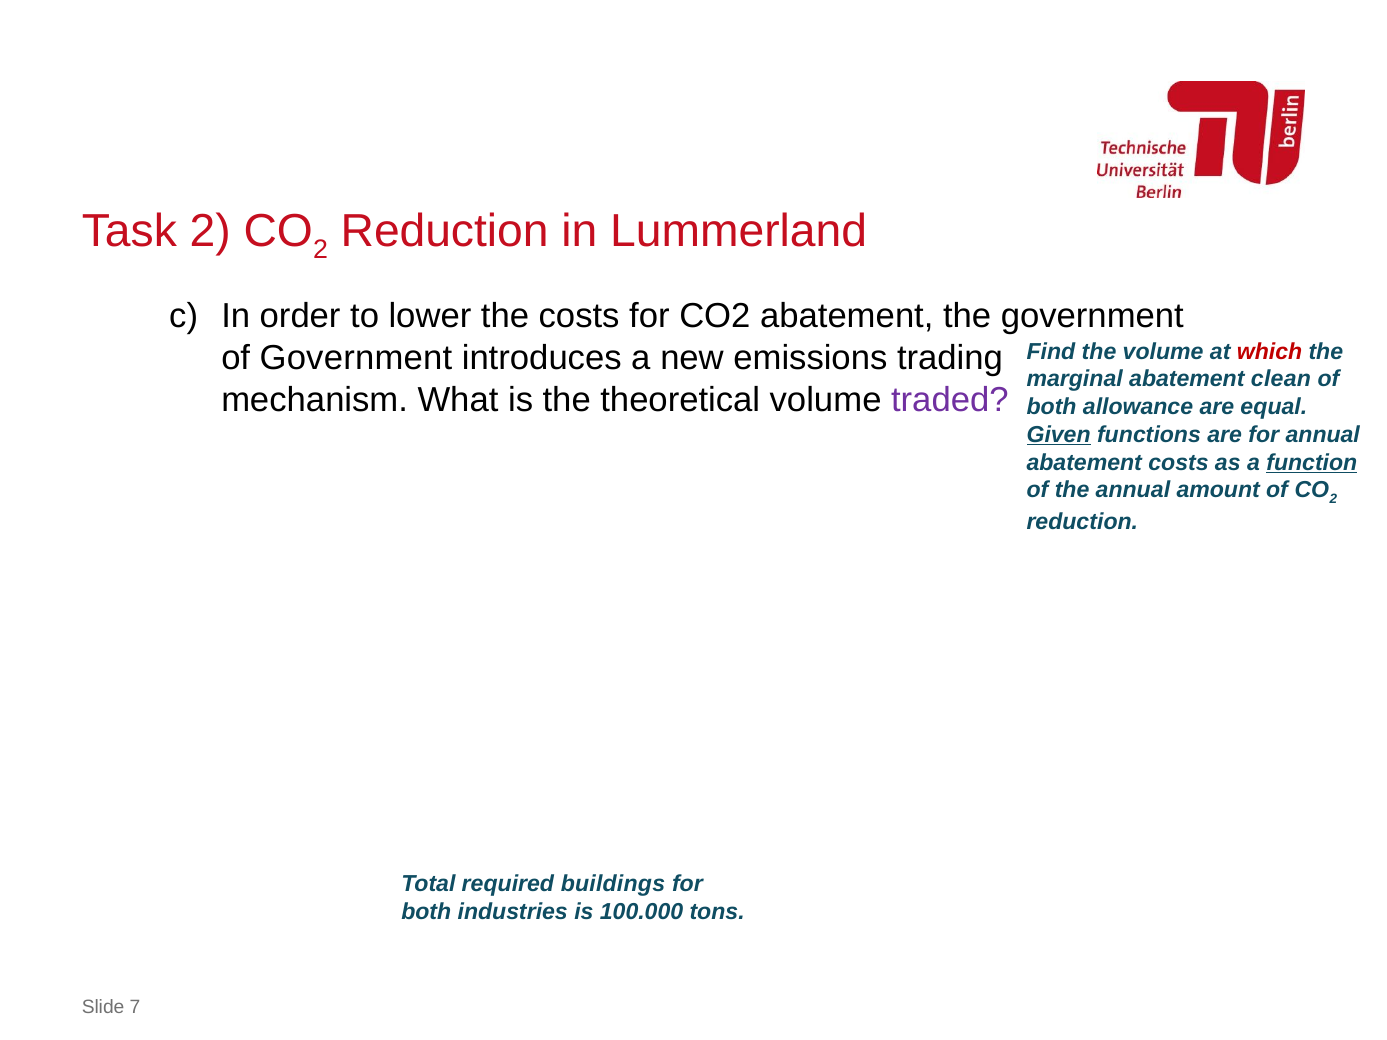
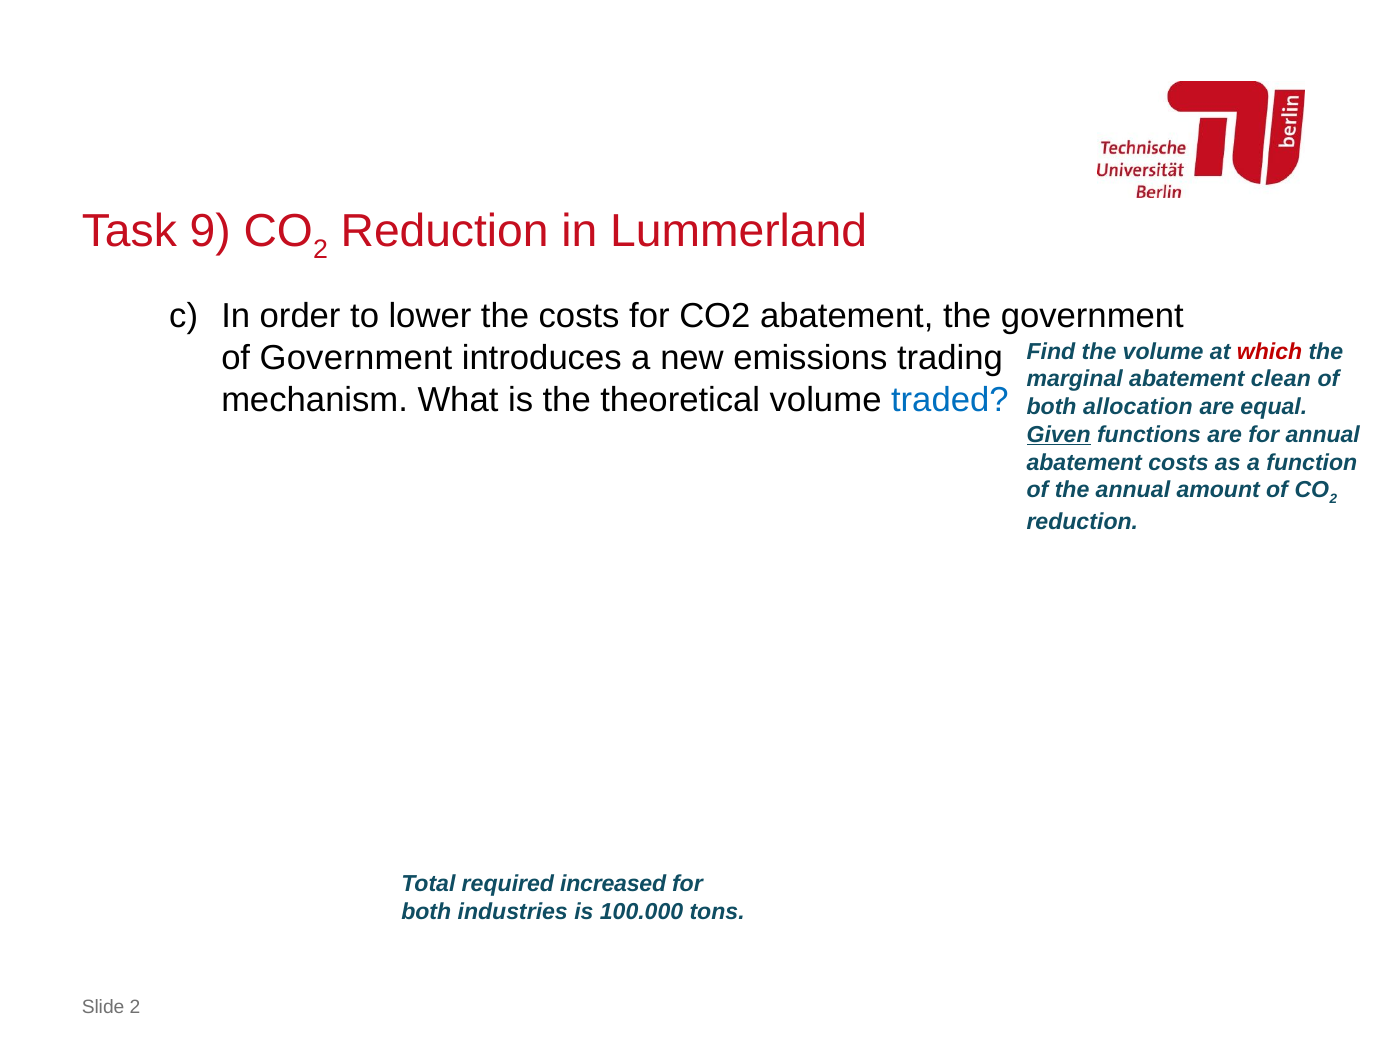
Task 2: 2 -> 9
traded colour: purple -> blue
allowance: allowance -> allocation
function underline: present -> none
buildings: buildings -> increased
Slide 7: 7 -> 2
